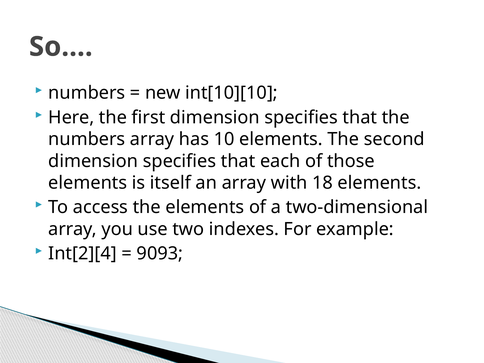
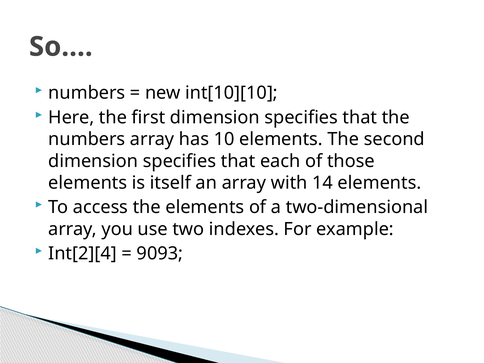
18: 18 -> 14
